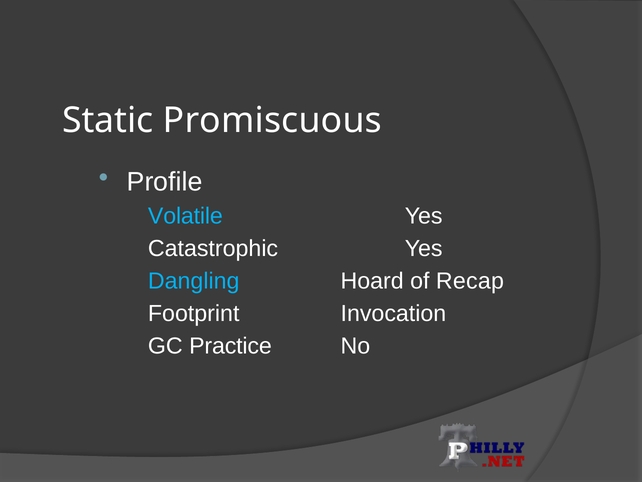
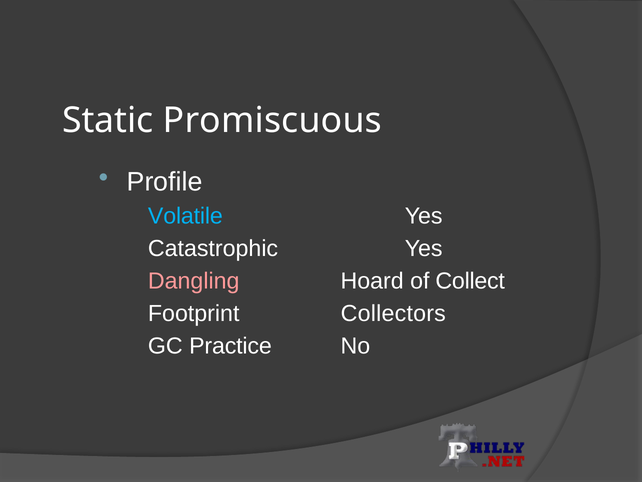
Dangling colour: light blue -> pink
Recap: Recap -> Collect
Invocation: Invocation -> Collectors
